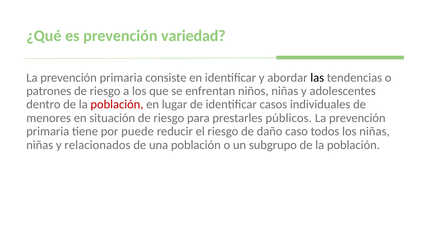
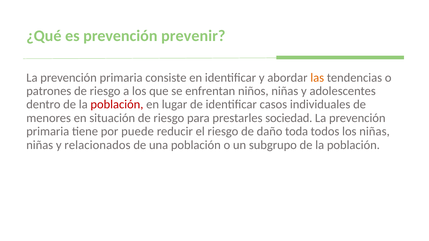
variedad: variedad -> prevenir
las colour: black -> orange
públicos: públicos -> sociedad
caso: caso -> toda
